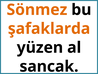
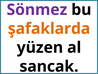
Sönmez colour: orange -> purple
